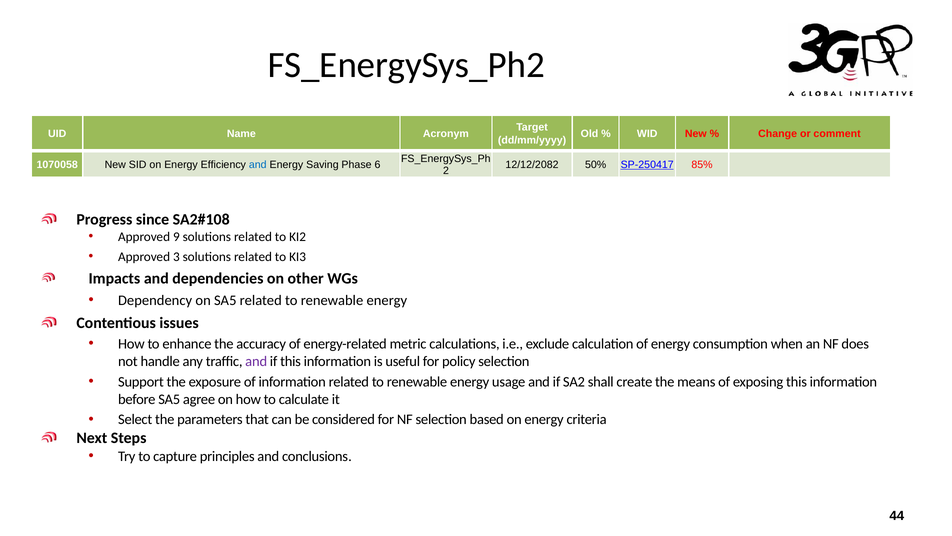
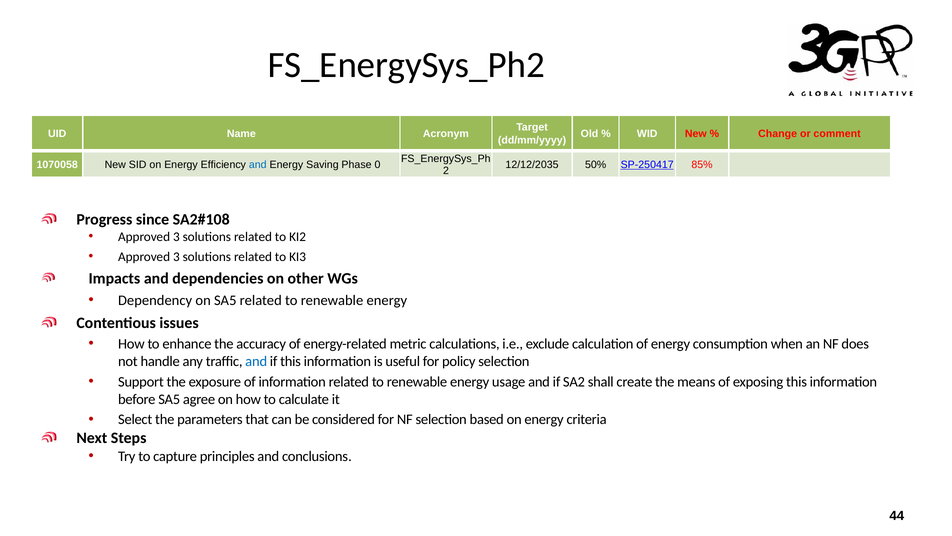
6: 6 -> 0
12/12/2082: 12/12/2082 -> 12/12/2035
9 at (176, 237): 9 -> 3
and at (256, 361) colour: purple -> blue
